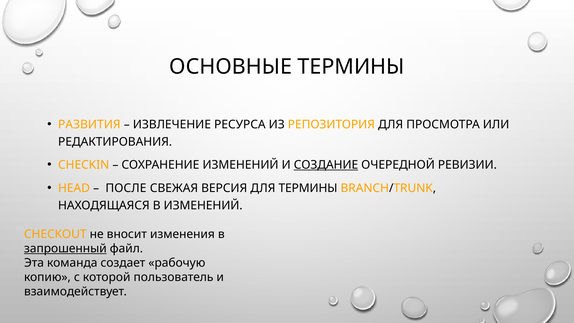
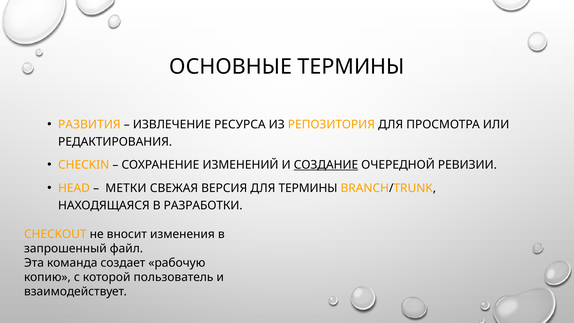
ПОСЛЕ: ПОСЛЕ -> МЕТКИ
В ИЗМЕНЕНИЙ: ИЗМЕНЕНИЙ -> РАЗРАБОТКИ
запрошенный underline: present -> none
